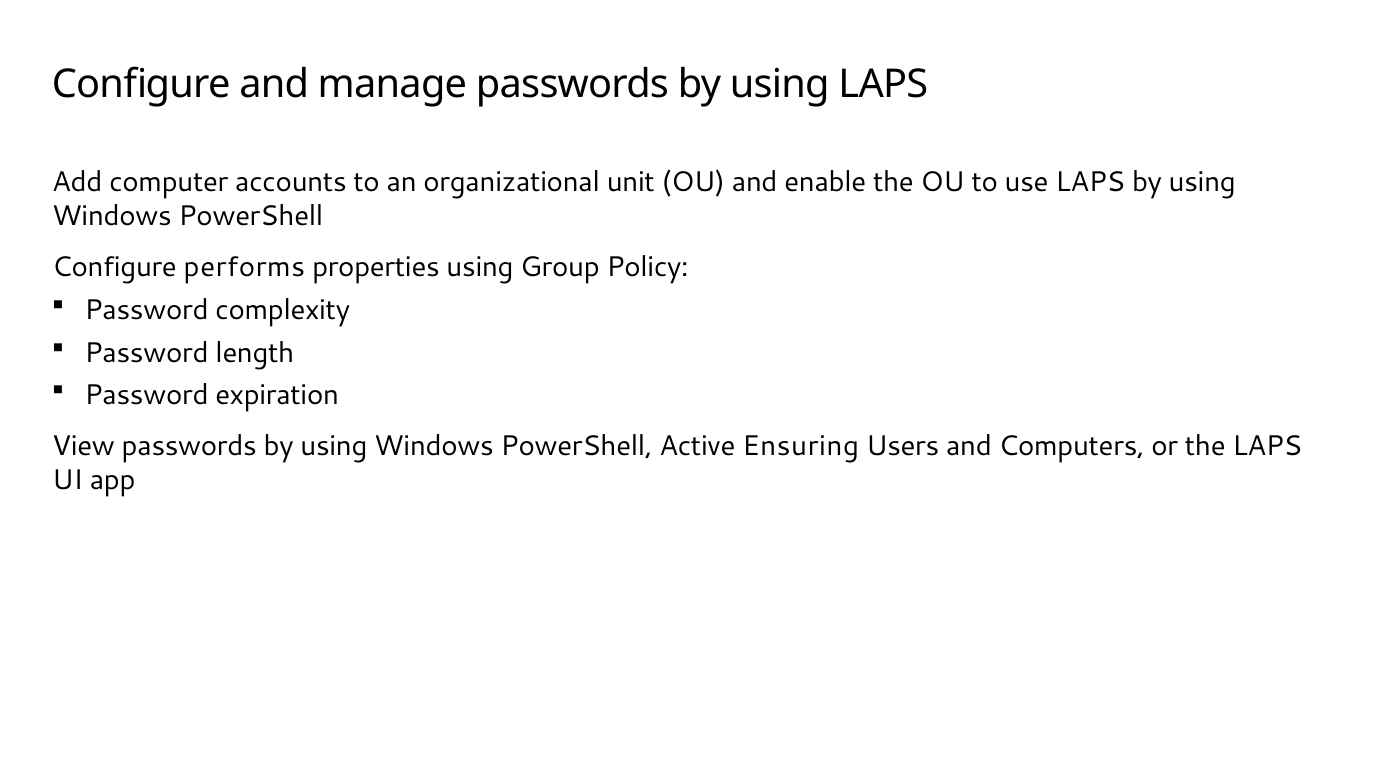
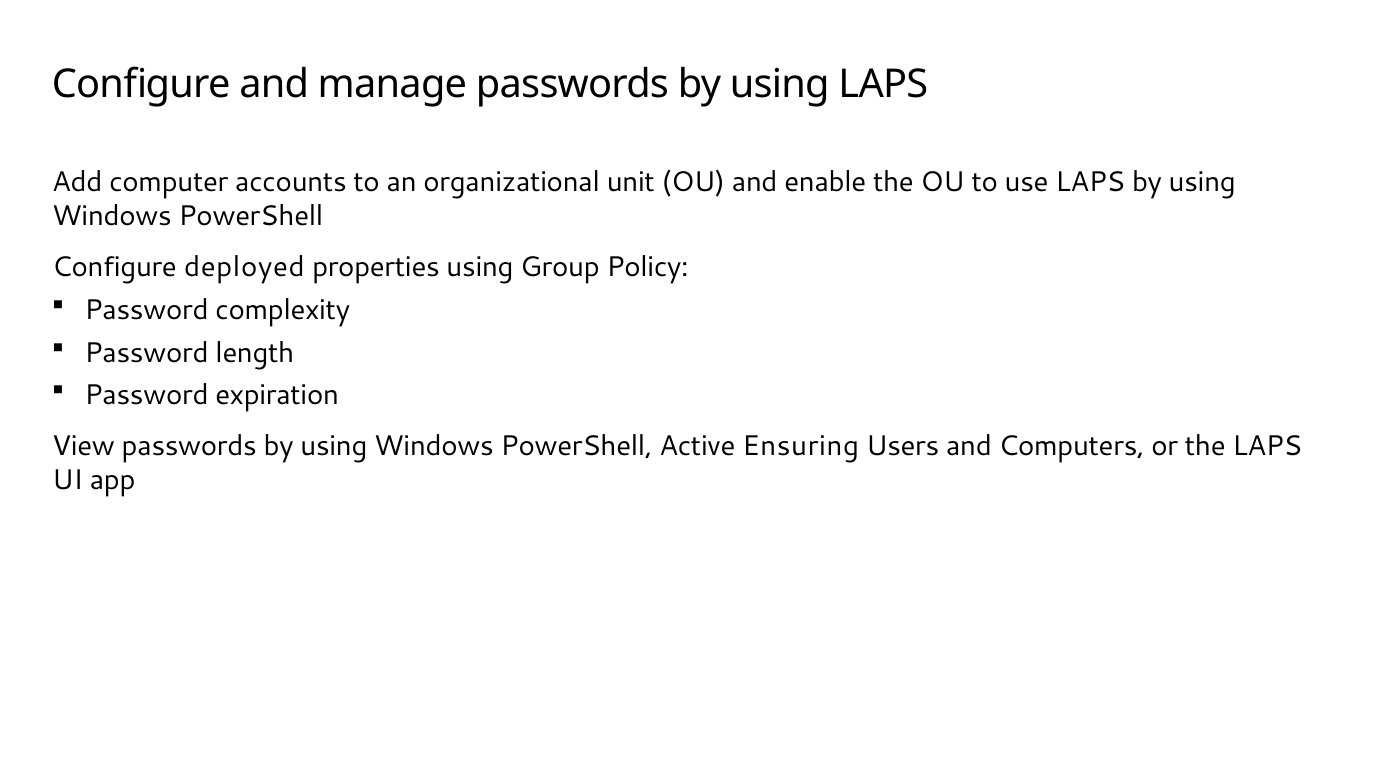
performs: performs -> deployed
